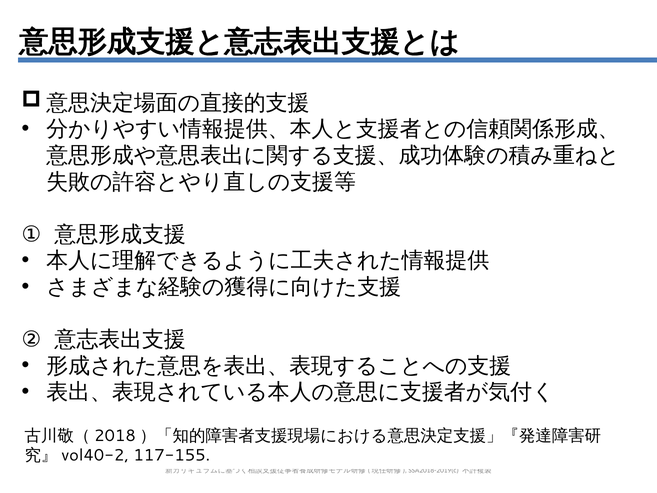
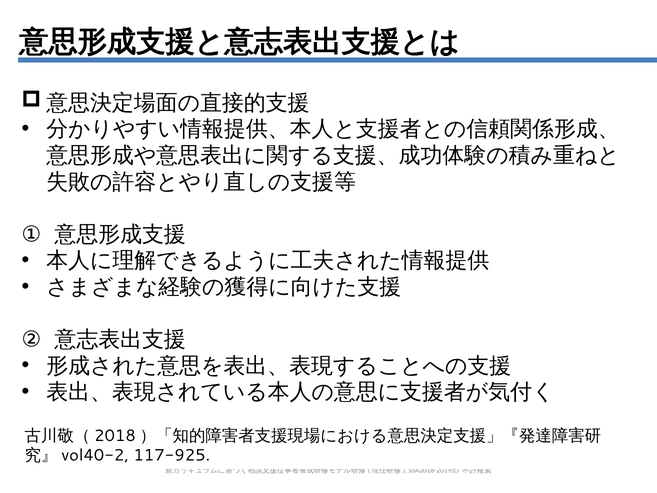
117-155: 117-155 -> 117-925
